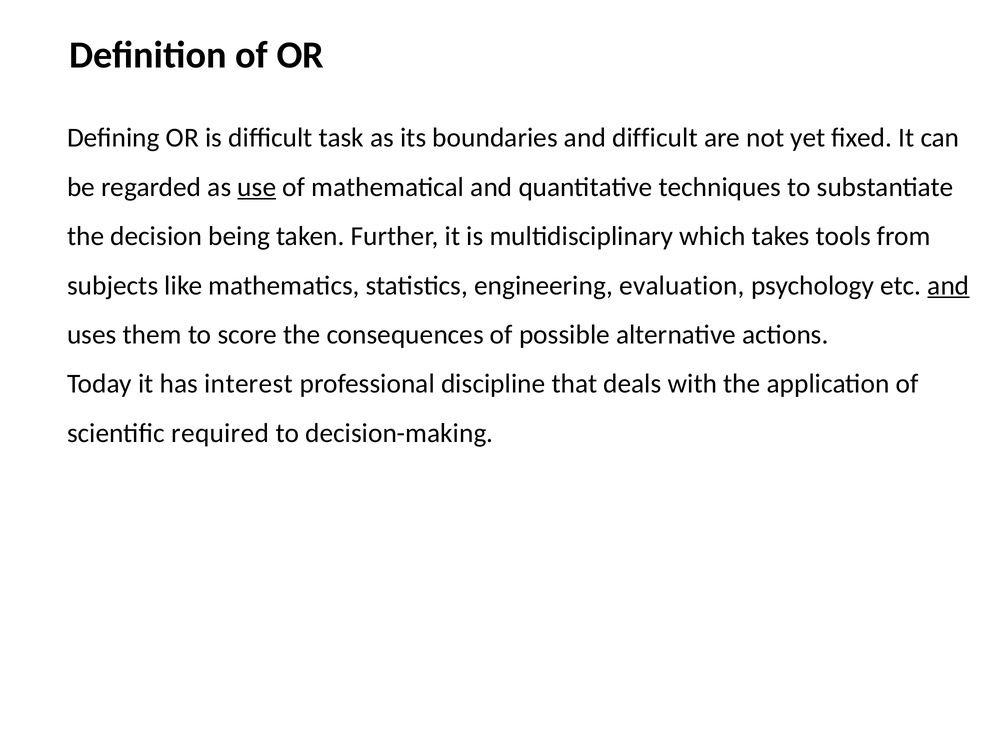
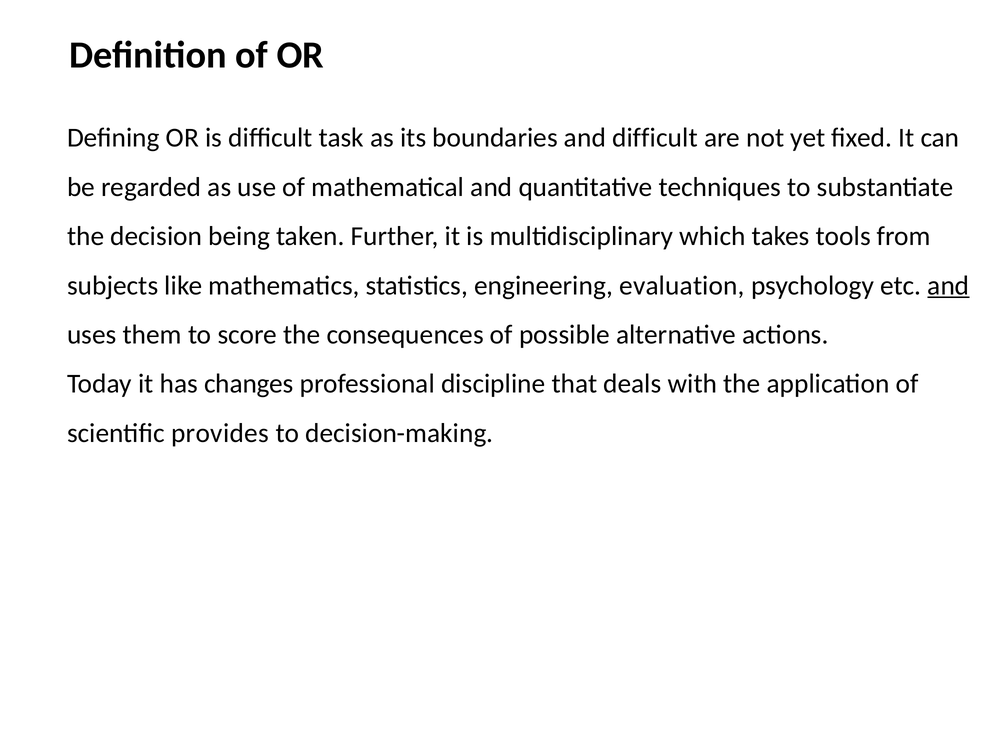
use underline: present -> none
interest: interest -> changes
required: required -> provides
